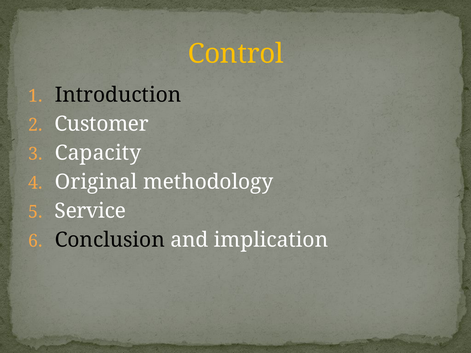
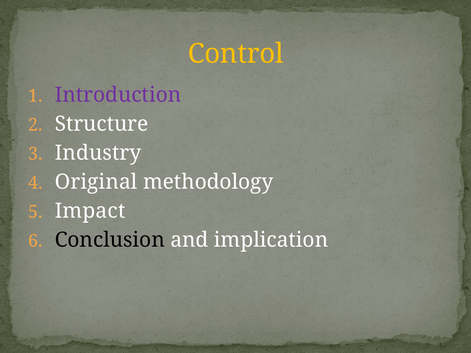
Introduction colour: black -> purple
Customer: Customer -> Structure
Capacity: Capacity -> Industry
Service: Service -> Impact
